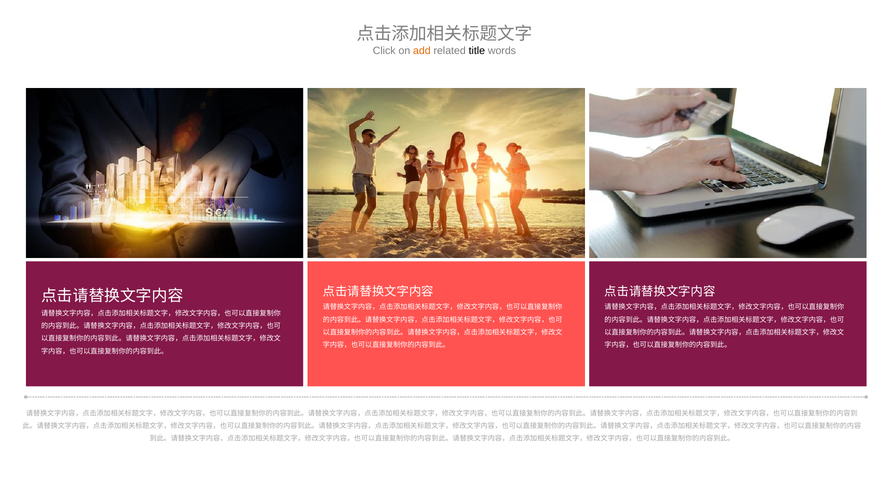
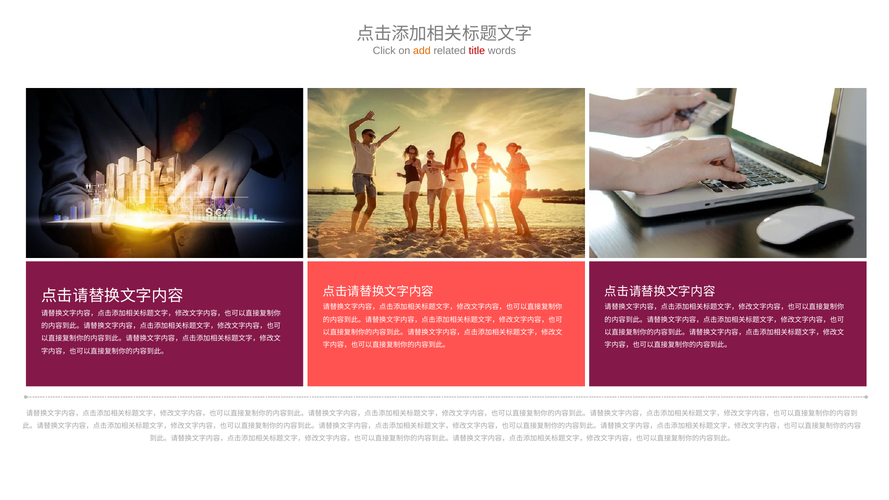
title colour: black -> red
